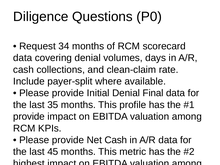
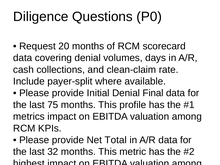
34: 34 -> 20
35: 35 -> 75
provide at (29, 117): provide -> metrics
Net Cash: Cash -> Total
45: 45 -> 32
